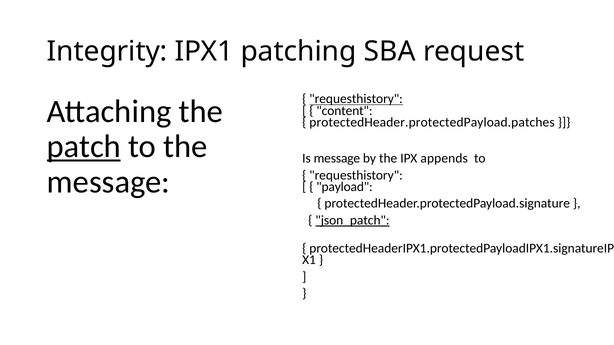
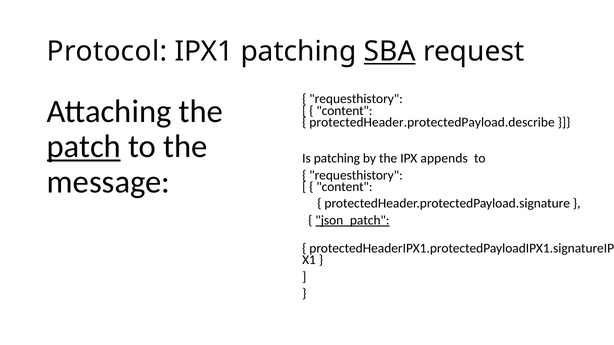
Integrity: Integrity -> Protocol
SBA underline: none -> present
requesthistory at (356, 99) underline: present -> none
protectedHeader.protectedPayload.patches: protectedHeader.protectedPayload.patches -> protectedHeader.protectedPayload.describe
Is message: message -> patching
payload at (344, 187): payload -> content
